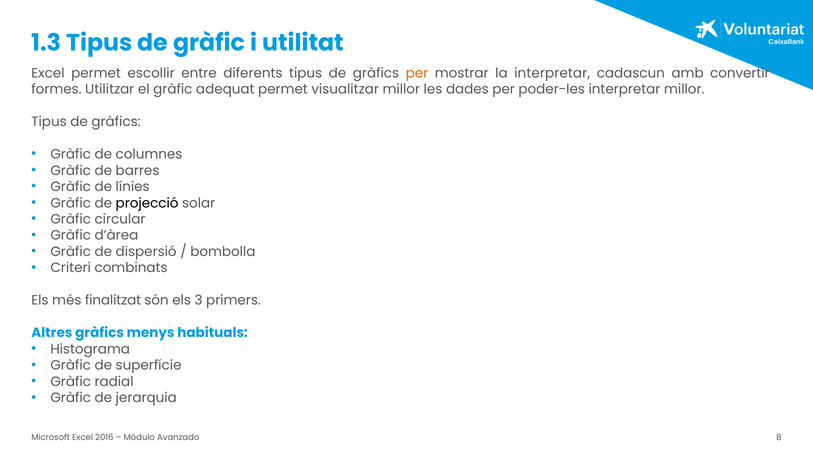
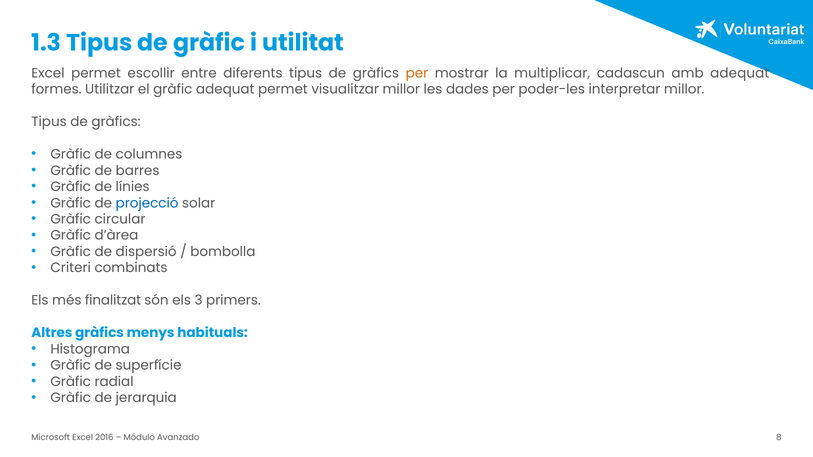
la interpretar: interpretar -> multiplicar
amb convertir: convertir -> adequat
projecció colour: black -> blue
